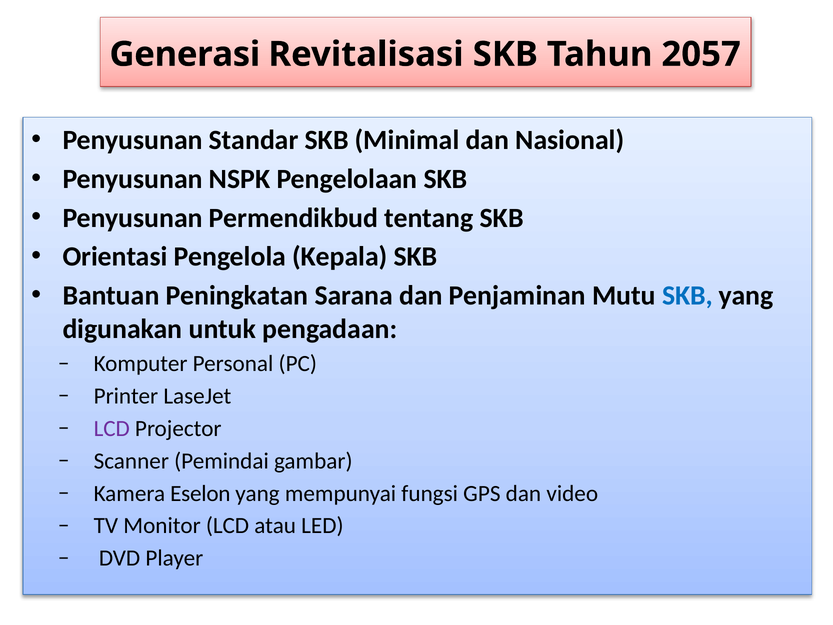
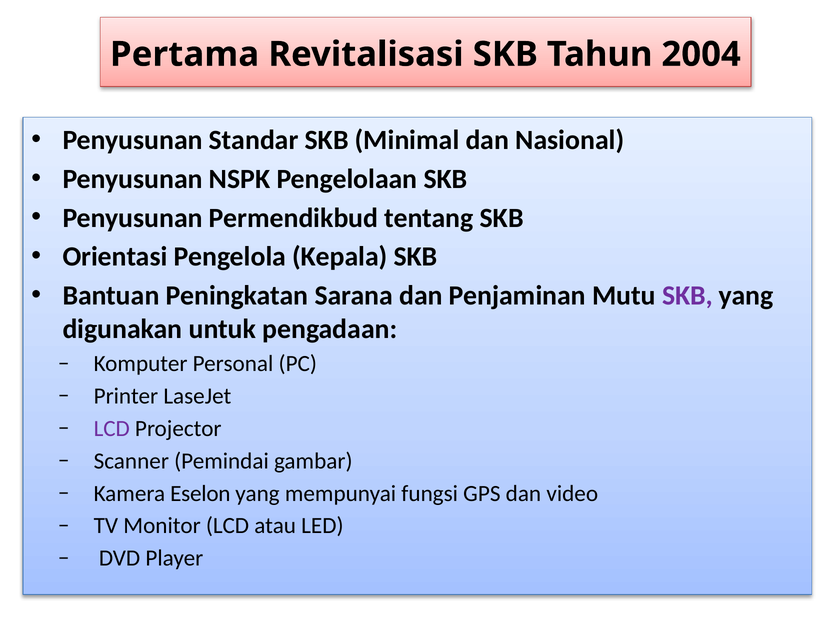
Generasi: Generasi -> Pertama
2057: 2057 -> 2004
SKB at (687, 295) colour: blue -> purple
